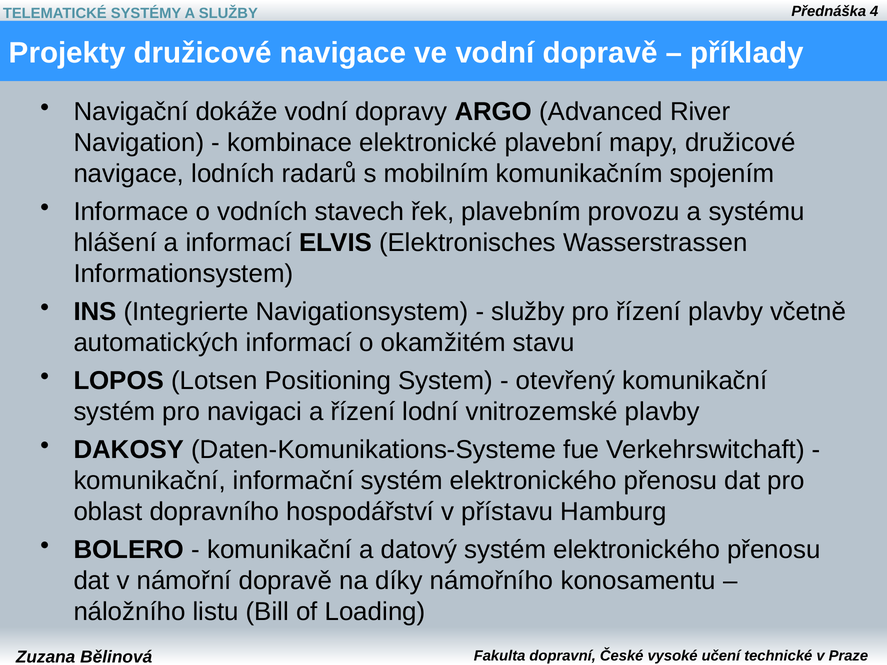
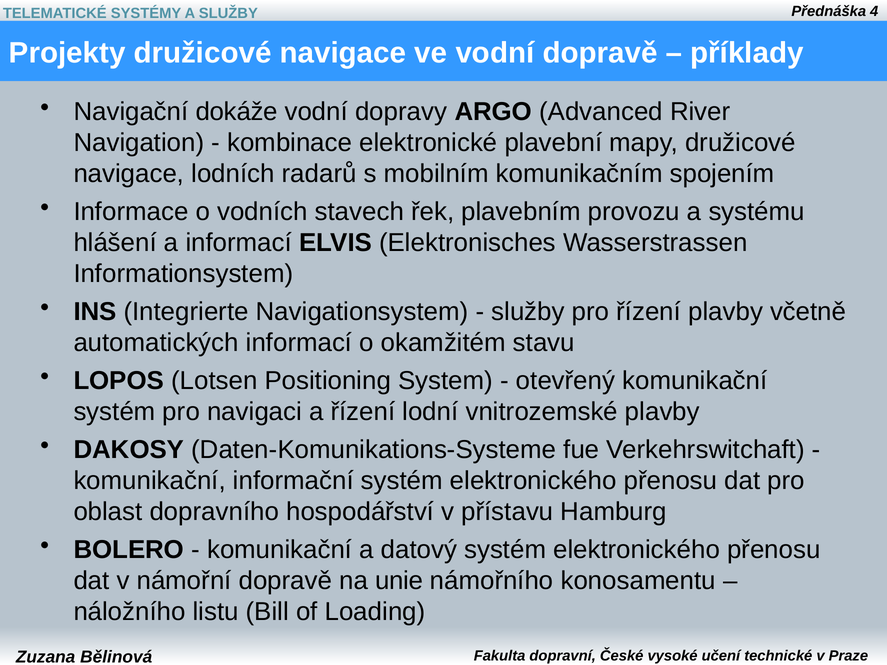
díky: díky -> unie
